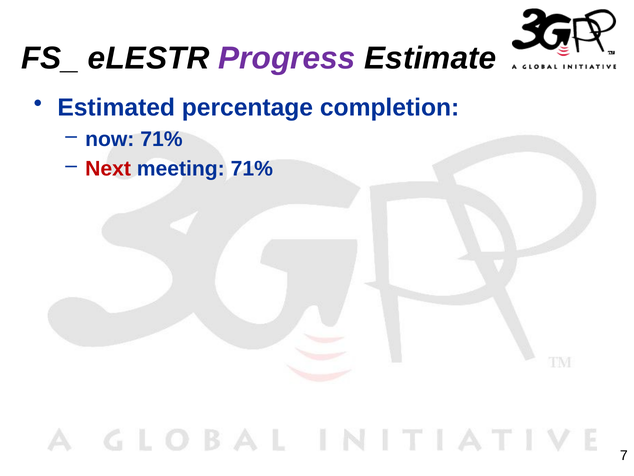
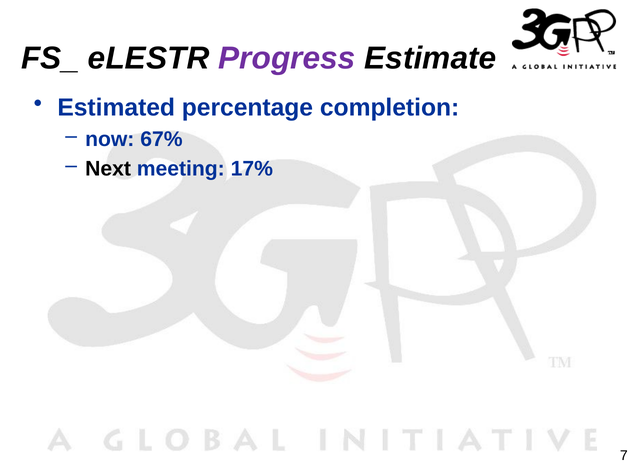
now 71%: 71% -> 67%
Next colour: red -> black
meeting 71%: 71% -> 17%
